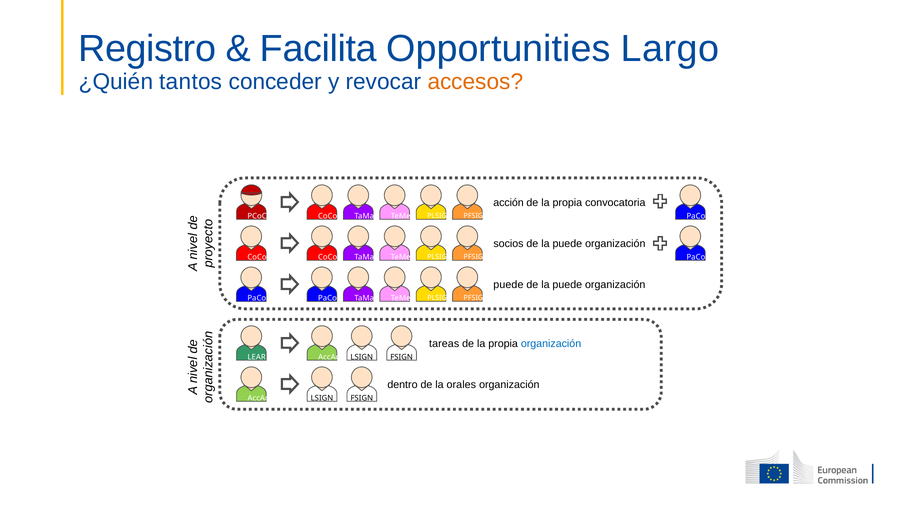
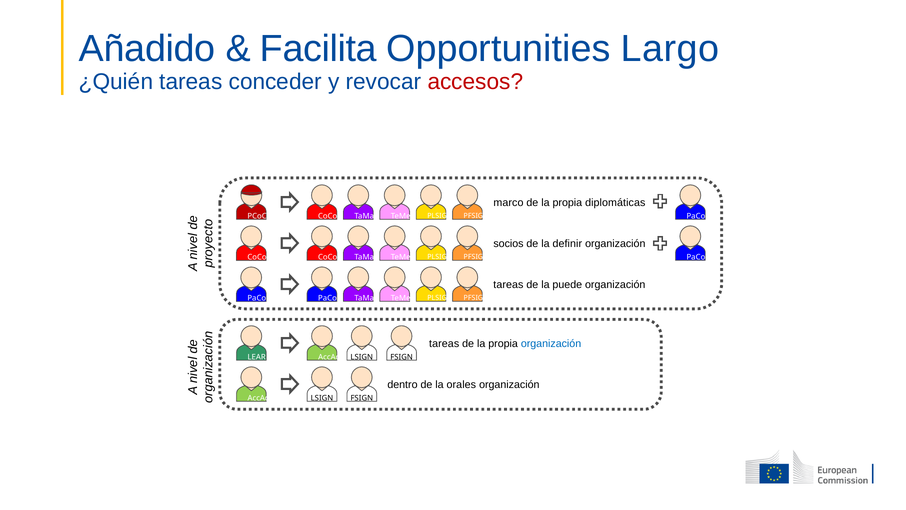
Registro: Registro -> Añadido
¿Quién tantos: tantos -> tareas
accesos colour: orange -> red
acción: acción -> marco
convocatoria: convocatoria -> diplomáticas
puede at (567, 243): puede -> definir
puede at (508, 284): puede -> tareas
